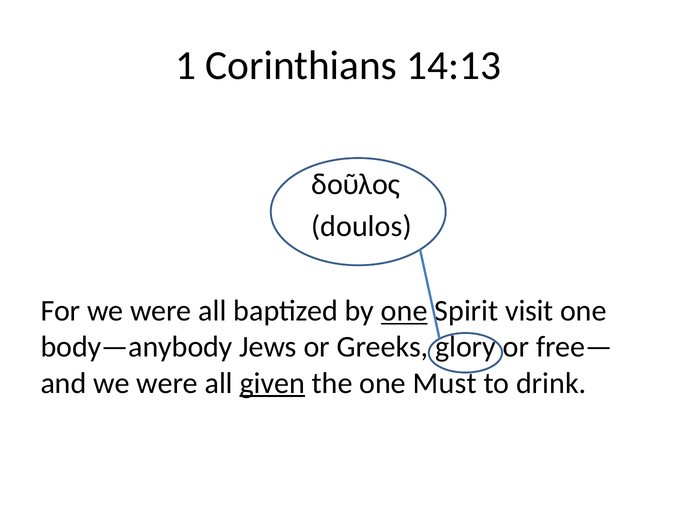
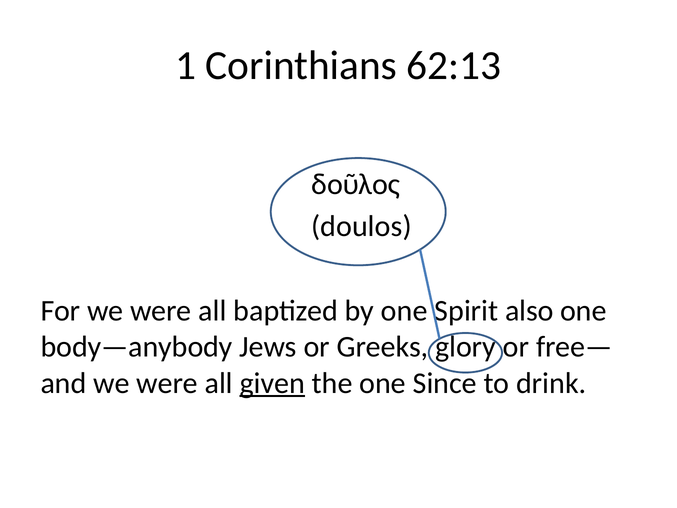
14:13: 14:13 -> 62:13
one at (404, 311) underline: present -> none
visit: visit -> also
Must: Must -> Since
